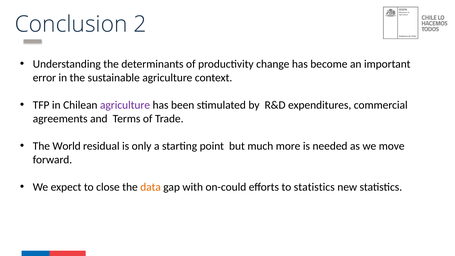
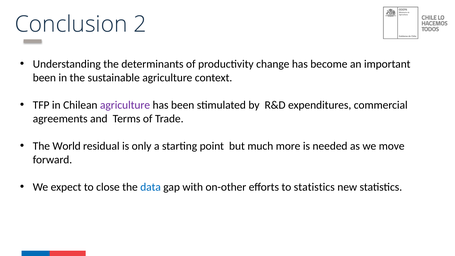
error at (44, 78): error -> been
data colour: orange -> blue
on-could: on-could -> on-other
